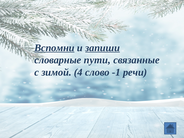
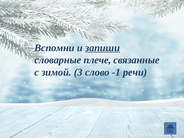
Вспомни underline: present -> none
пути: пути -> плече
4: 4 -> 3
